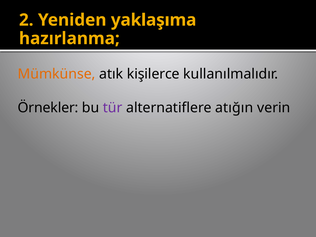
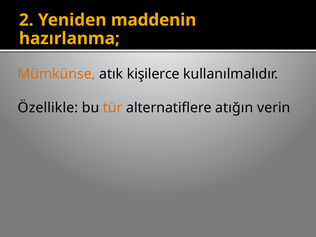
yaklaşıma: yaklaşıma -> maddenin
Örnekler: Örnekler -> Özellikle
tür colour: purple -> orange
